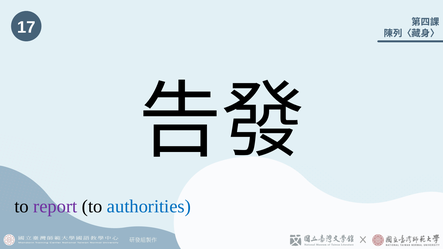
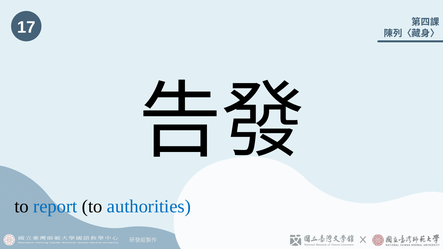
report colour: purple -> blue
